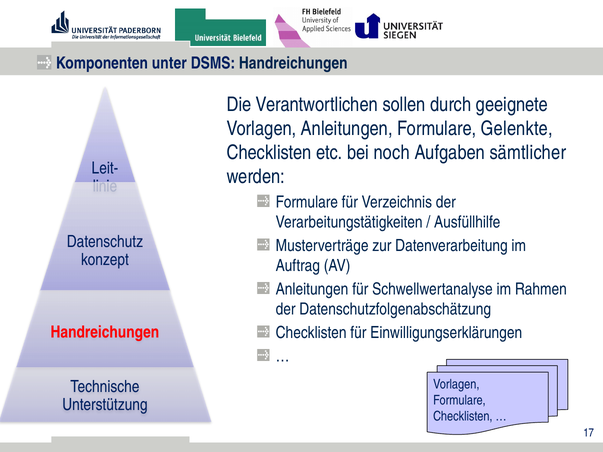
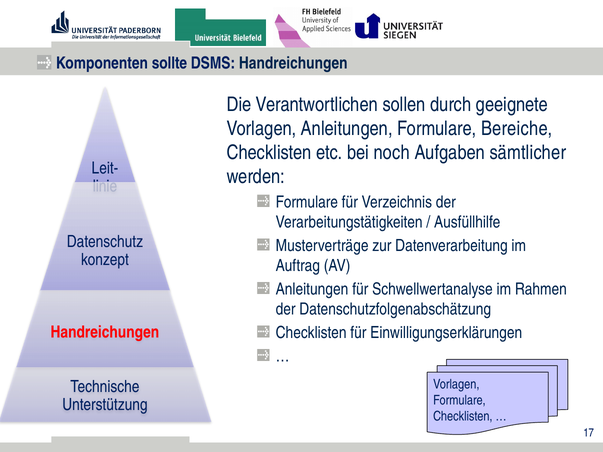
unter: unter -> sollte
Gelenkte: Gelenkte -> Bereiche
